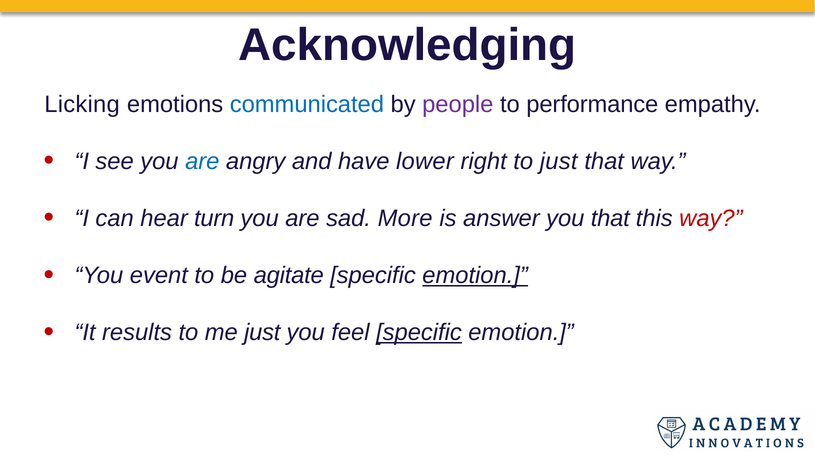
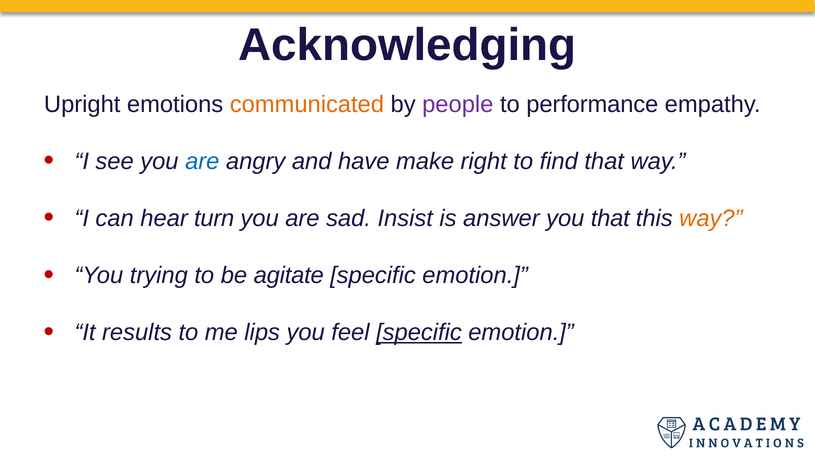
Licking: Licking -> Upright
communicated colour: blue -> orange
lower: lower -> make
to just: just -> find
More: More -> Insist
way at (711, 219) colour: red -> orange
event: event -> trying
emotion at (475, 276) underline: present -> none
me just: just -> lips
